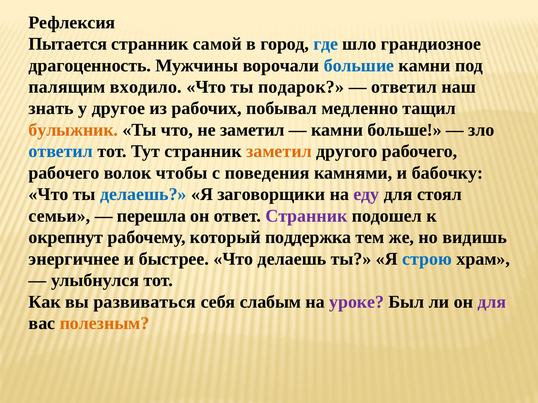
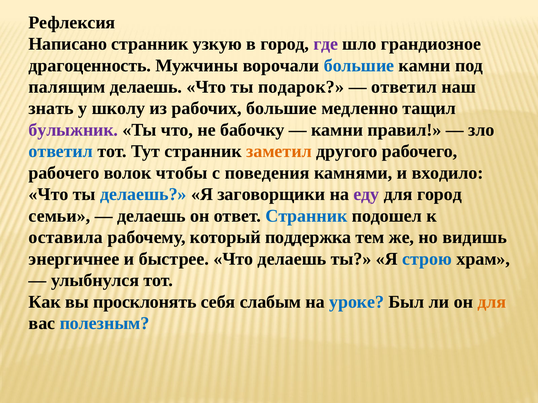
Пытается: Пытается -> Написано
самой: самой -> узкую
где colour: blue -> purple
палящим входило: входило -> делаешь
другое: другое -> школу
рабочих побывал: побывал -> большие
булыжник colour: orange -> purple
не заметил: заметил -> бабочку
больше: больше -> правил
бабочку: бабочку -> входило
для стоял: стоял -> город
перешла at (152, 216): перешла -> делаешь
Странник at (307, 216) colour: purple -> blue
окрепнут: окрепнут -> оставила
развиваться: развиваться -> просклонять
уроке colour: purple -> blue
для at (492, 302) colour: purple -> orange
полезным colour: orange -> blue
